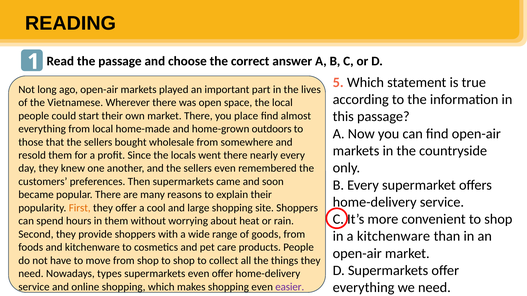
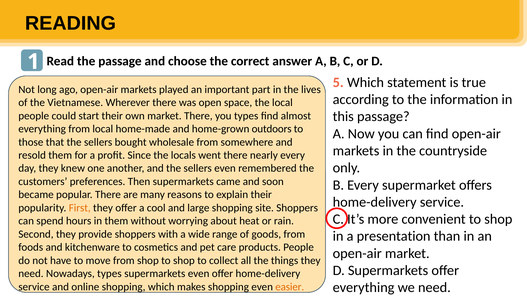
you place: place -> types
a kitchenware: kitchenware -> presentation
easier colour: purple -> orange
